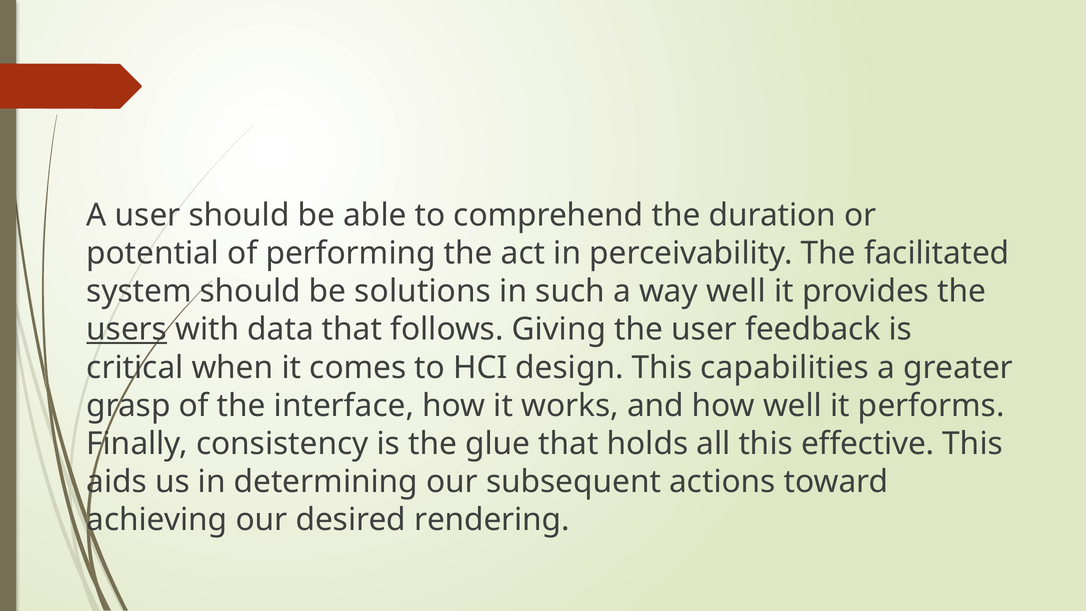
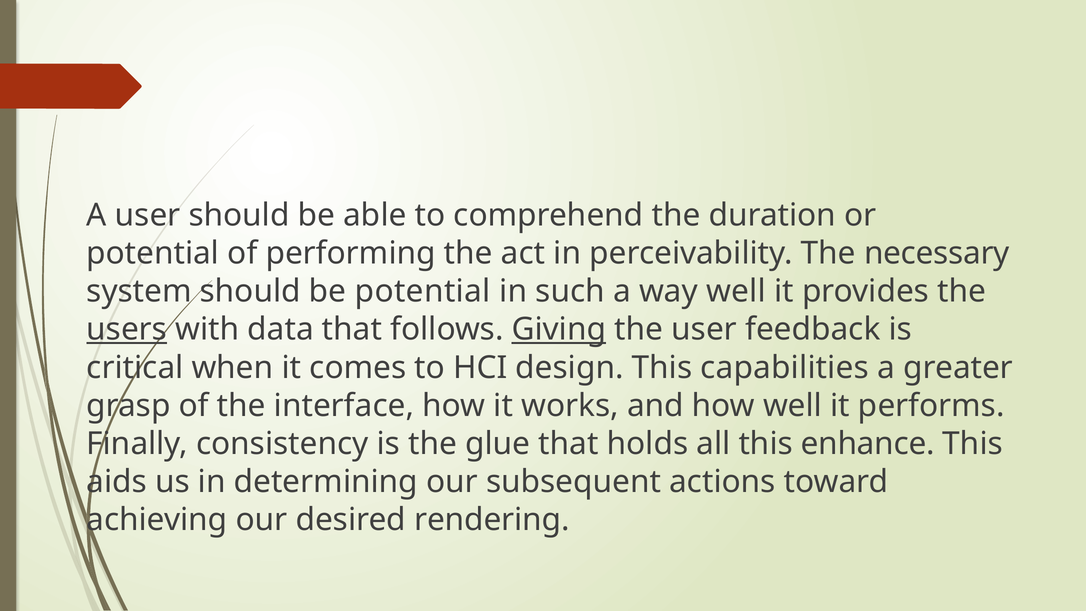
facilitated: facilitated -> necessary
be solutions: solutions -> potential
Giving underline: none -> present
effective: effective -> enhance
